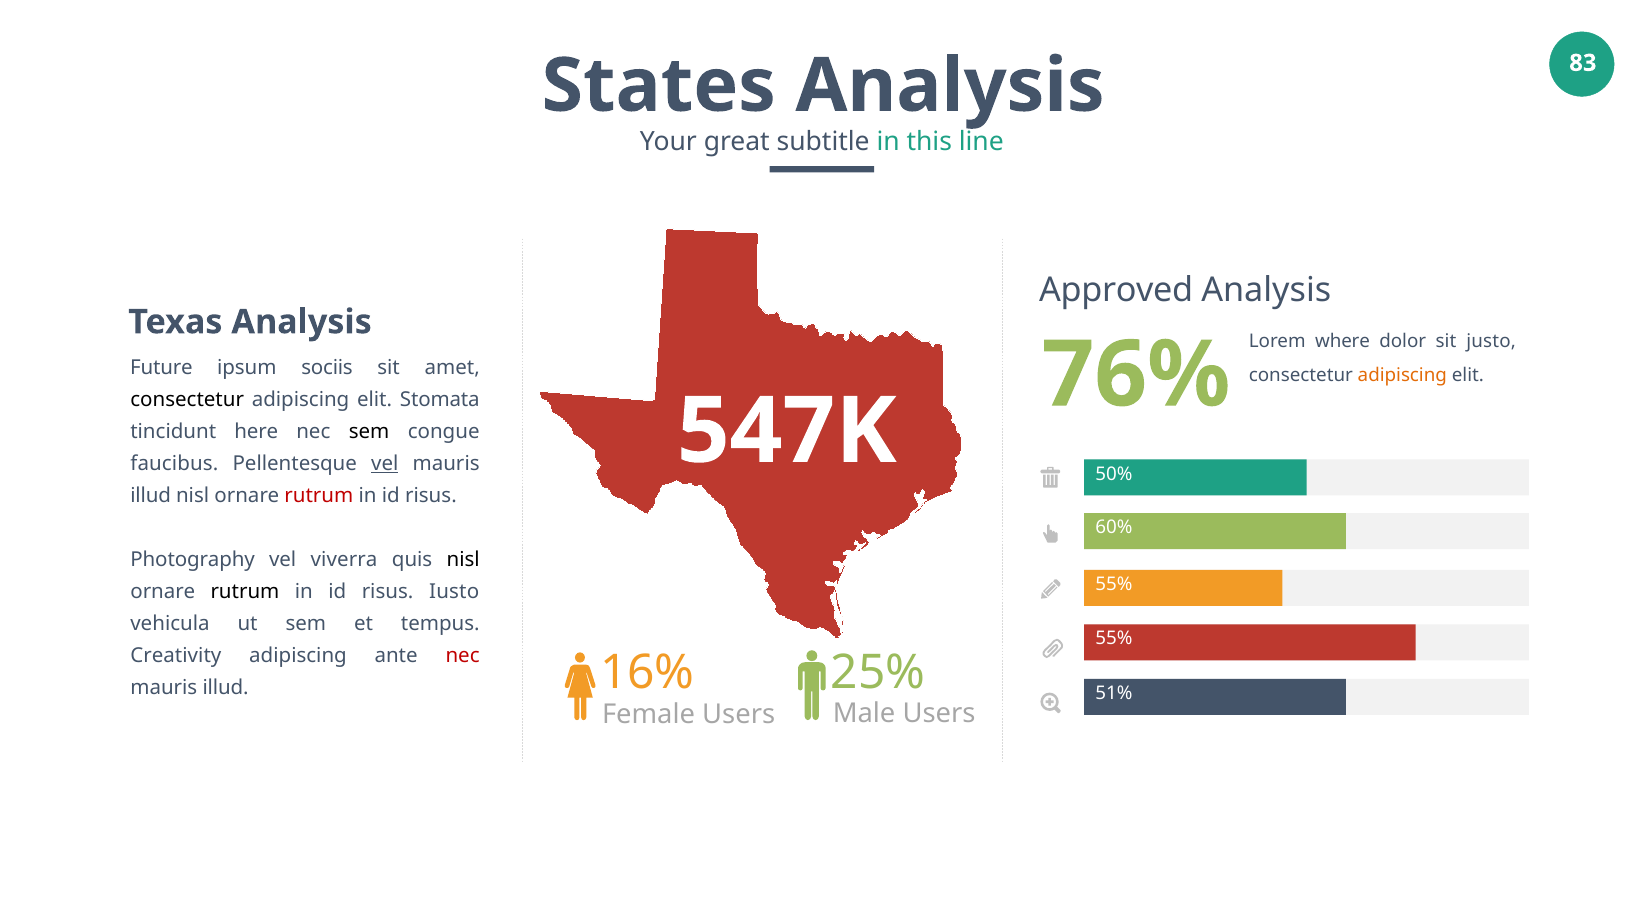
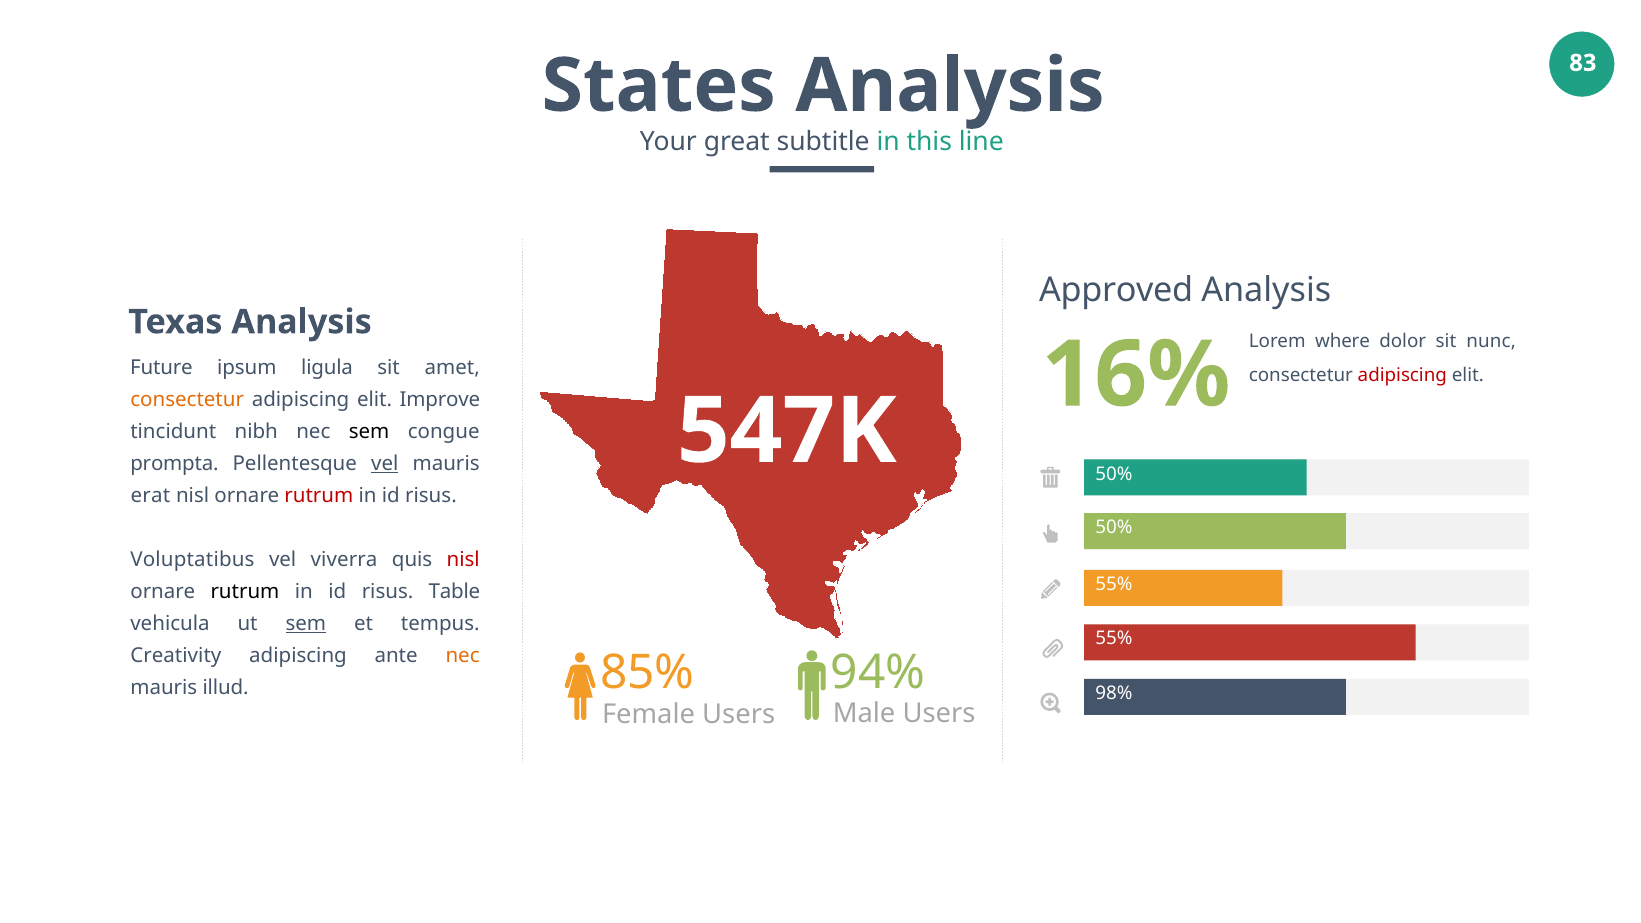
justo: justo -> nunc
76%: 76% -> 16%
sociis: sociis -> ligula
adipiscing at (1402, 376) colour: orange -> red
consectetur at (187, 400) colour: black -> orange
Stomata: Stomata -> Improve
here: here -> nibh
faucibus: faucibus -> prompta
illud at (151, 496): illud -> erat
60% at (1114, 528): 60% -> 50%
Photography: Photography -> Voluptatibus
nisl at (463, 560) colour: black -> red
Iusto: Iusto -> Table
sem at (306, 624) underline: none -> present
nec at (463, 656) colour: red -> orange
16%: 16% -> 85%
25%: 25% -> 94%
51%: 51% -> 98%
